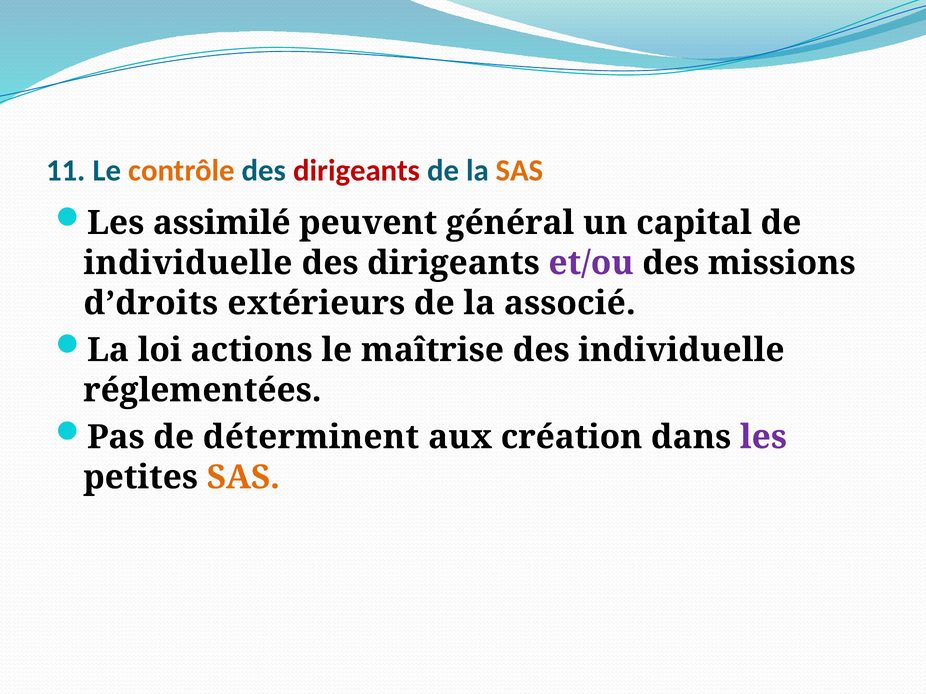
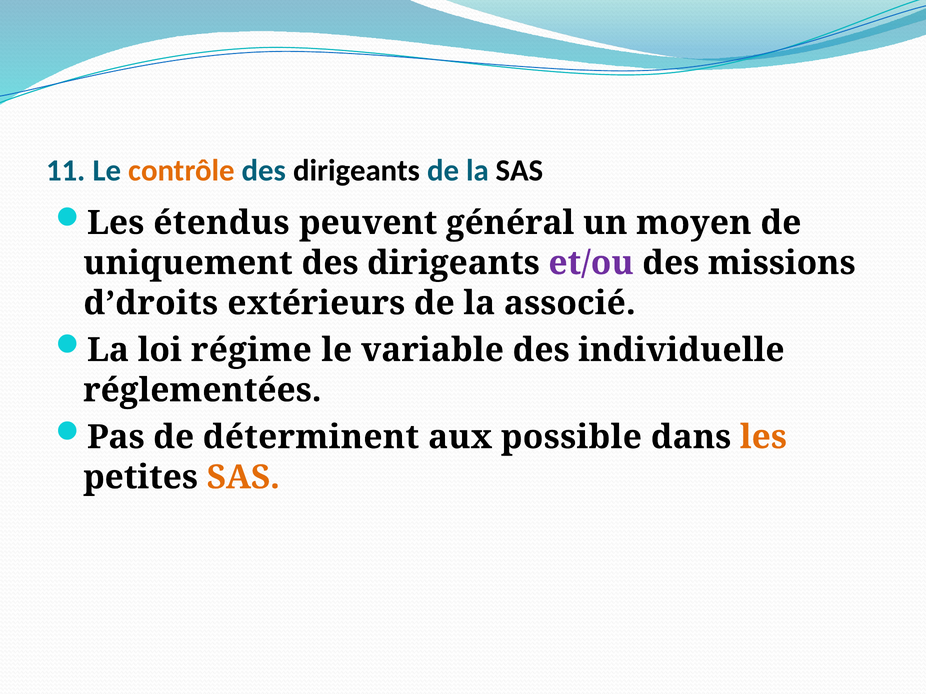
dirigeants at (357, 171) colour: red -> black
SAS at (520, 171) colour: orange -> black
assimilé: assimilé -> étendus
capital: capital -> moyen
individuelle at (188, 263): individuelle -> uniquement
actions: actions -> régime
maîtrise: maîtrise -> variable
création: création -> possible
les at (763, 437) colour: purple -> orange
